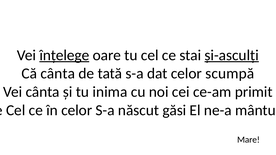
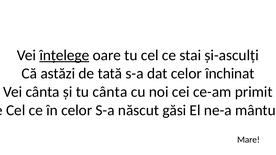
și-asculți underline: present -> none
Că cânta: cânta -> astăzi
scumpă: scumpă -> închinat
tu inima: inima -> cânta
